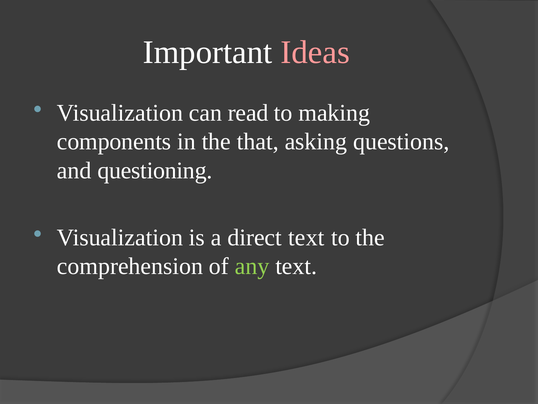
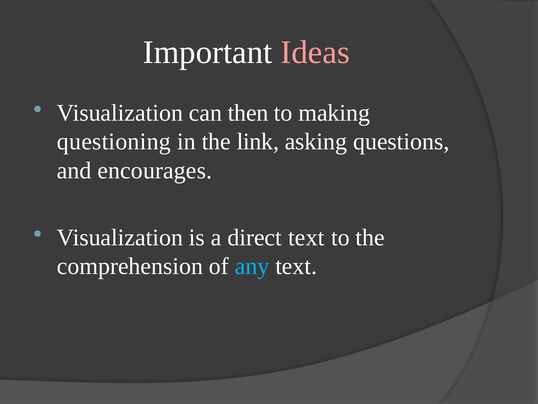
read: read -> then
components: components -> questioning
that: that -> link
questioning: questioning -> encourages
any colour: light green -> light blue
